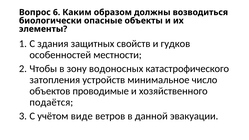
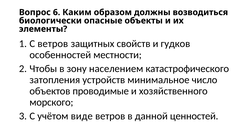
С здания: здания -> ветров
водоносных: водоносных -> населением
подаётся: подаётся -> морского
эвакуации: эвакуации -> ценностей
